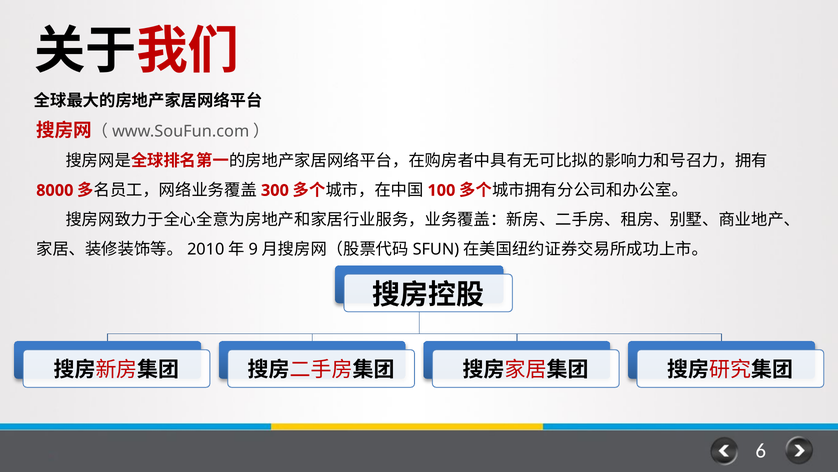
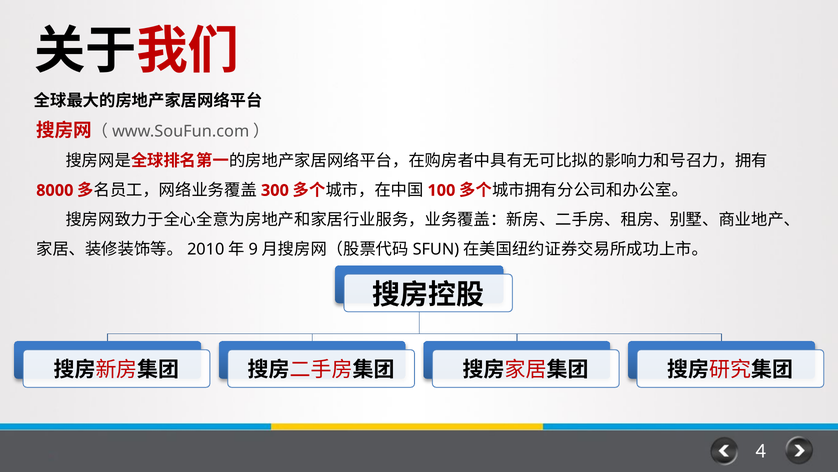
6: 6 -> 4
